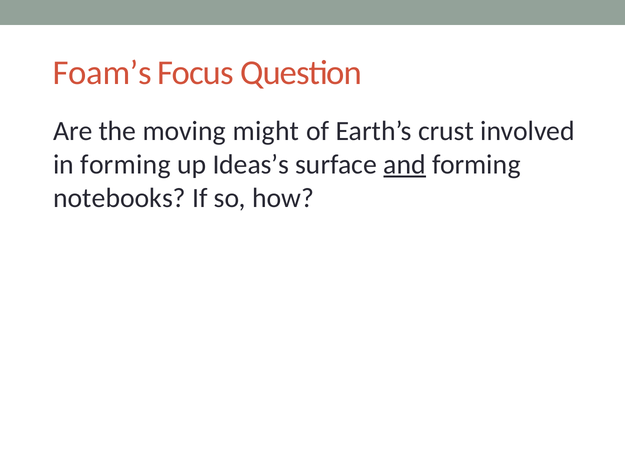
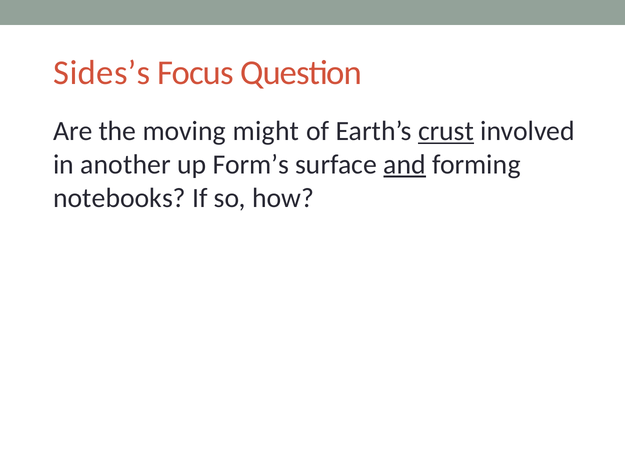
Foam’s: Foam’s -> Sides’s
crust underline: none -> present
in forming: forming -> another
Ideas’s: Ideas’s -> Form’s
